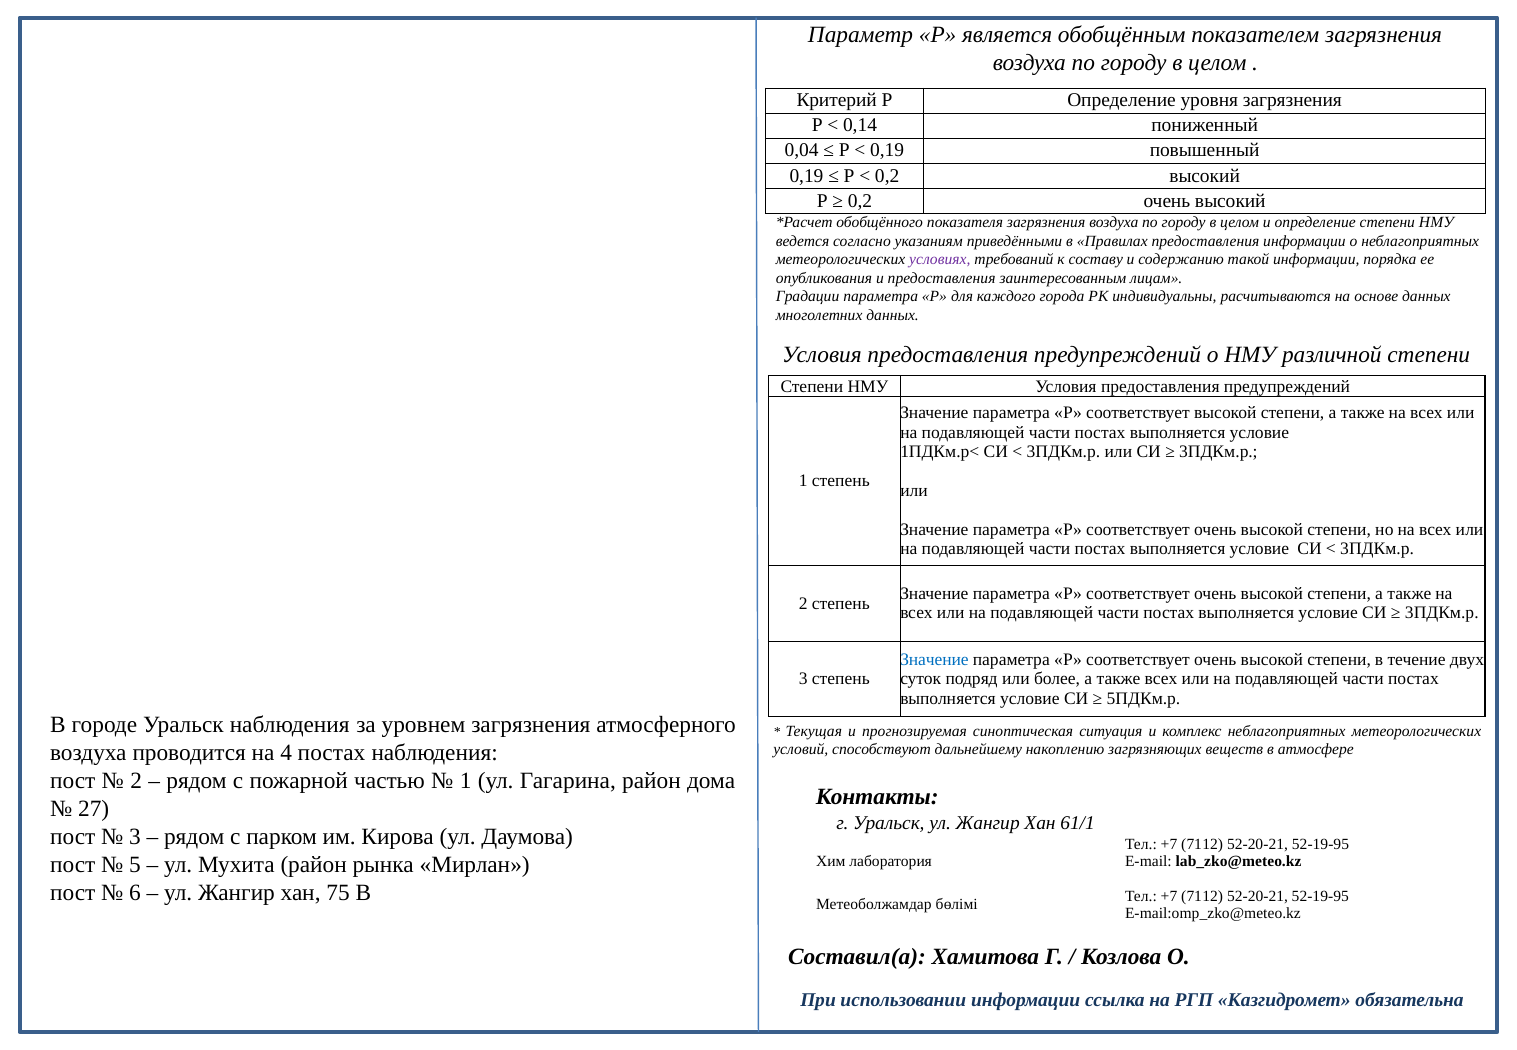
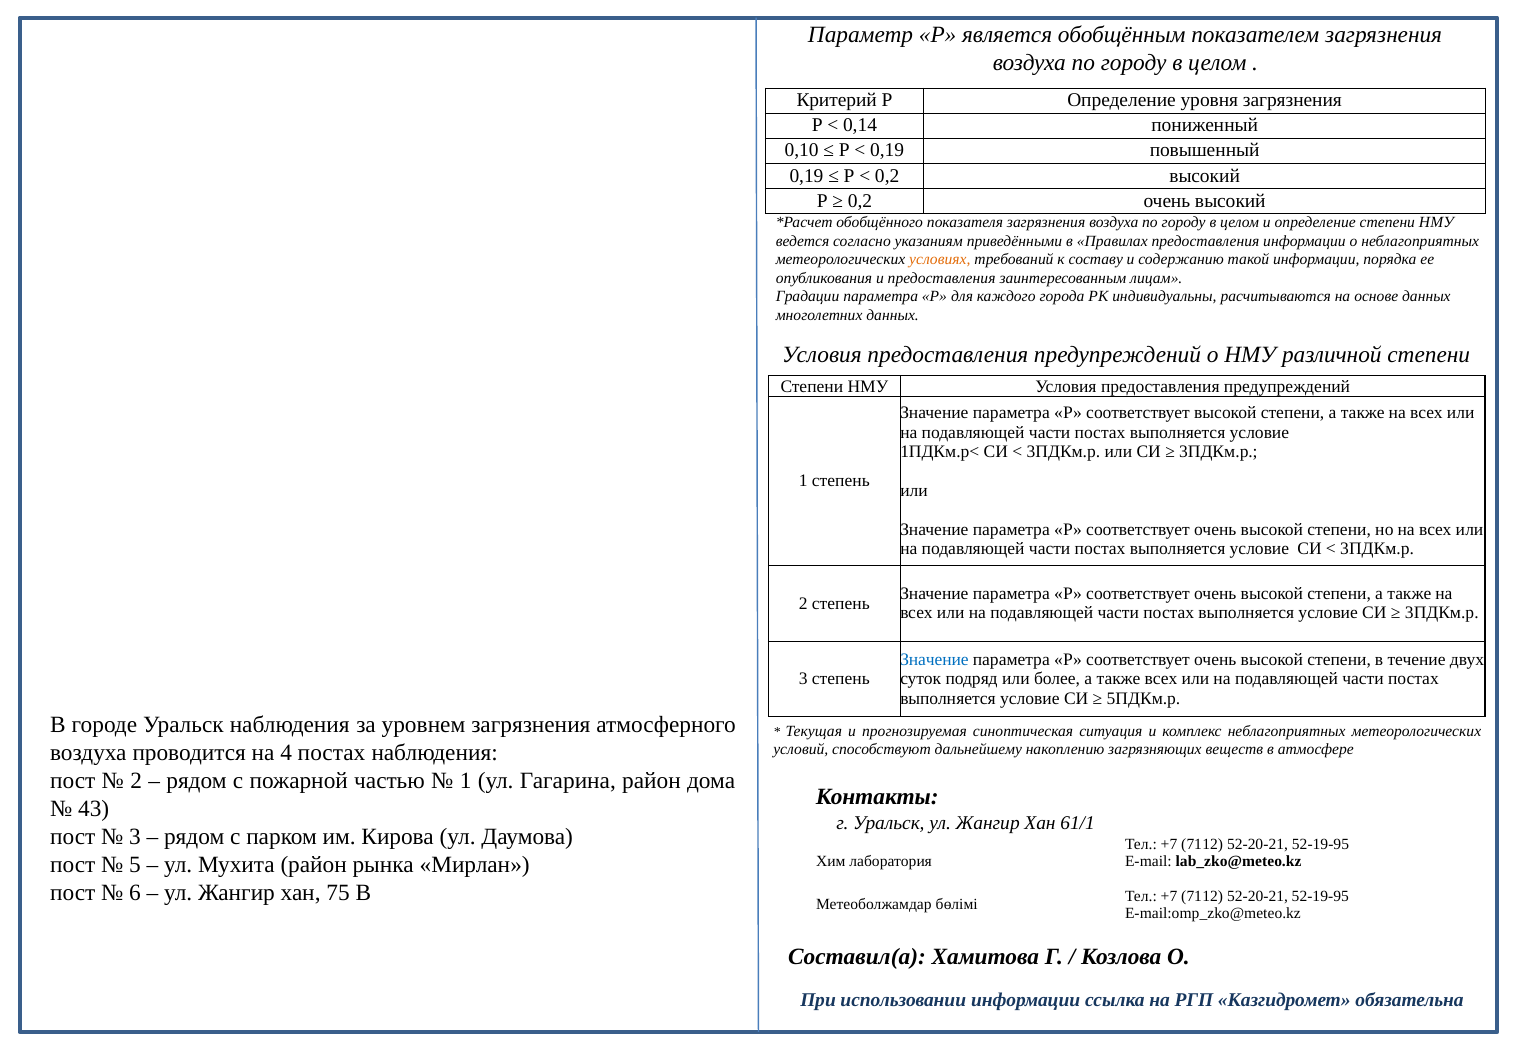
0,04: 0,04 -> 0,10
условиях colour: purple -> orange
27: 27 -> 43
